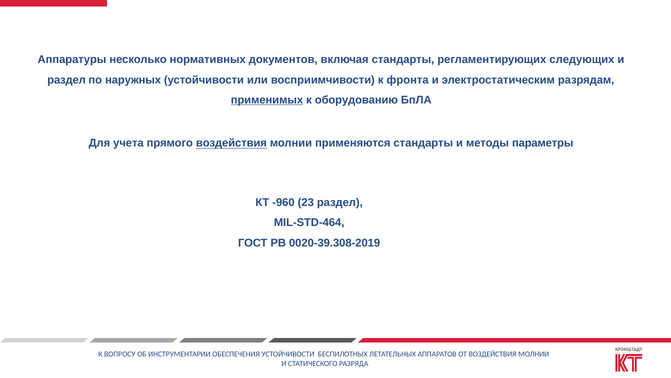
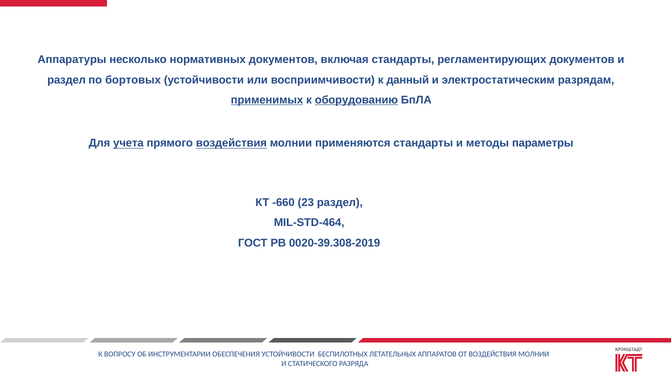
регламентирующих следующих: следующих -> документов
наружных: наружных -> бортовых
фронта: фронта -> данный
оборудованию underline: none -> present
учета underline: none -> present
-960: -960 -> -660
